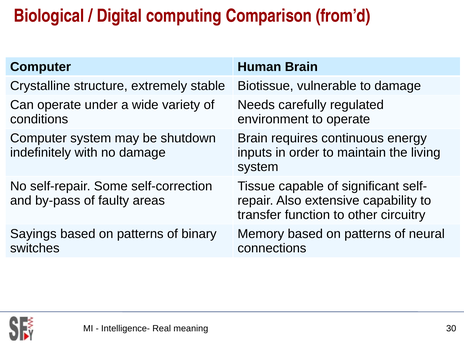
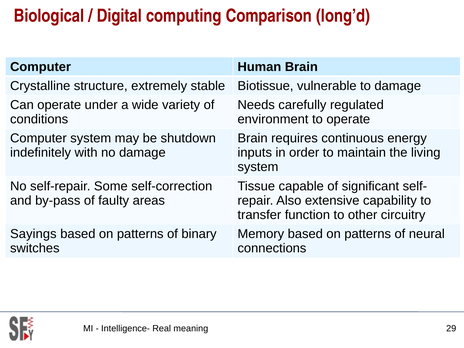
from’d: from’d -> long’d
30: 30 -> 29
